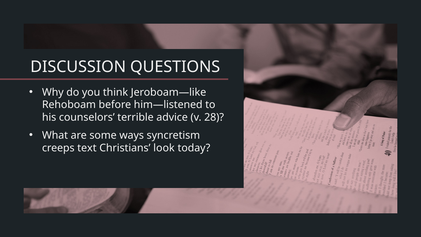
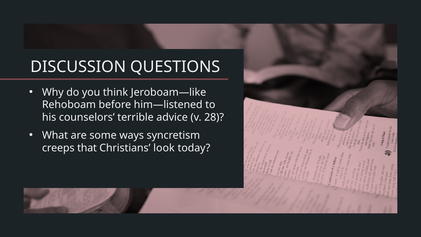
text: text -> that
